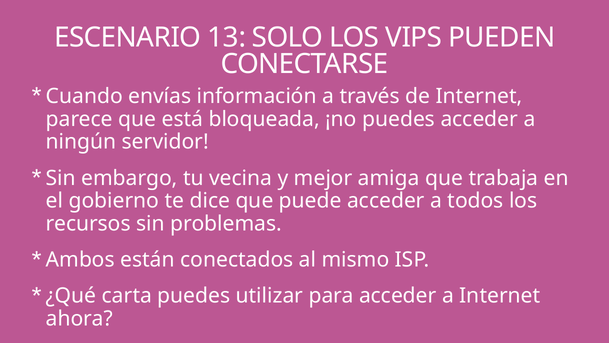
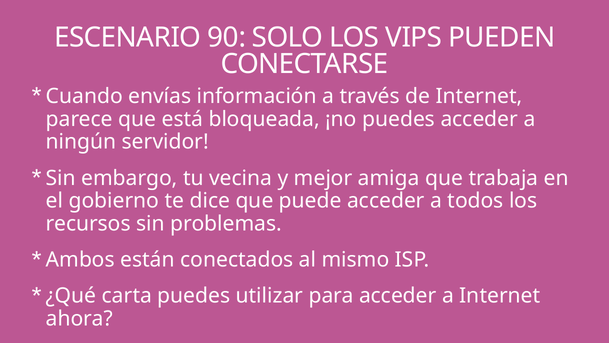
13: 13 -> 90
